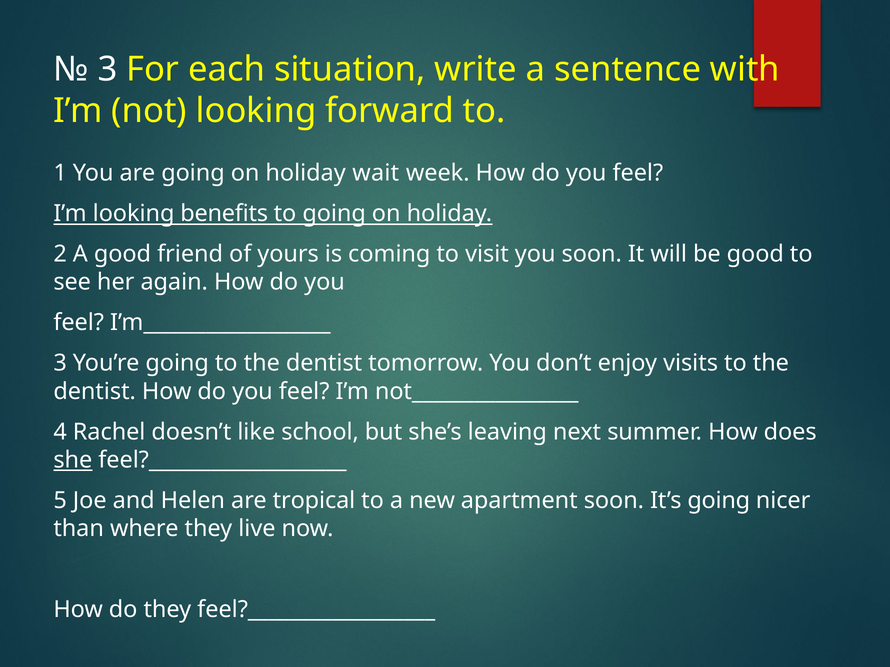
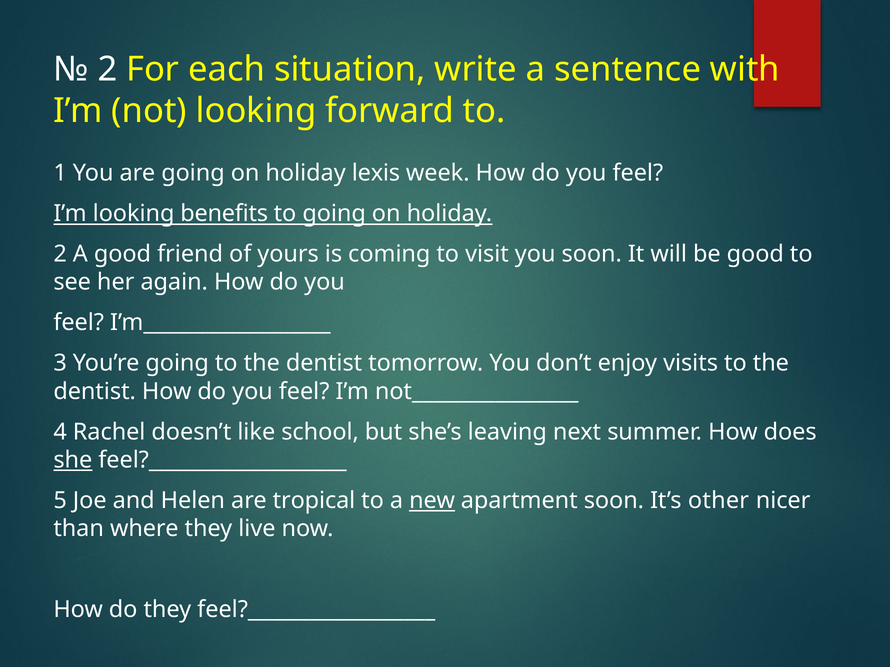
3 at (108, 69): 3 -> 2
wait: wait -> lexis
new underline: none -> present
It’s going: going -> other
